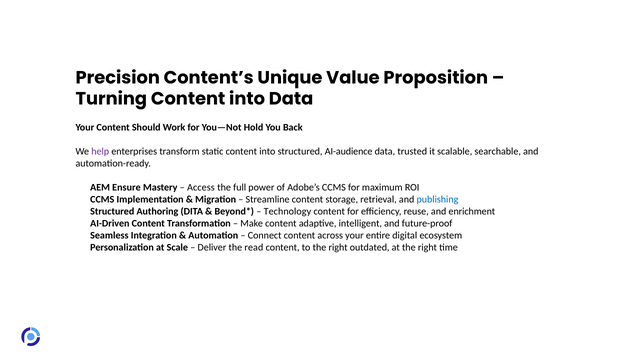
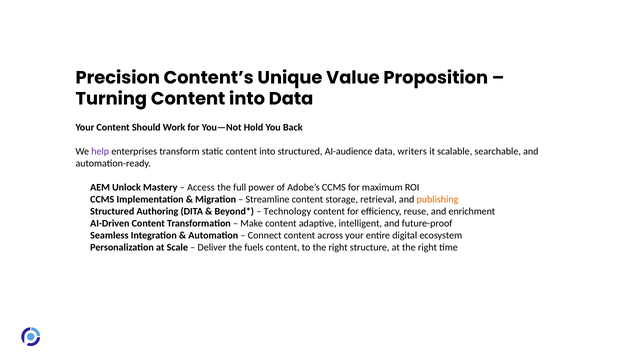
trusted: trusted -> writers
Ensure: Ensure -> Unlock
publishing colour: blue -> orange
read: read -> fuels
outdated: outdated -> structure
